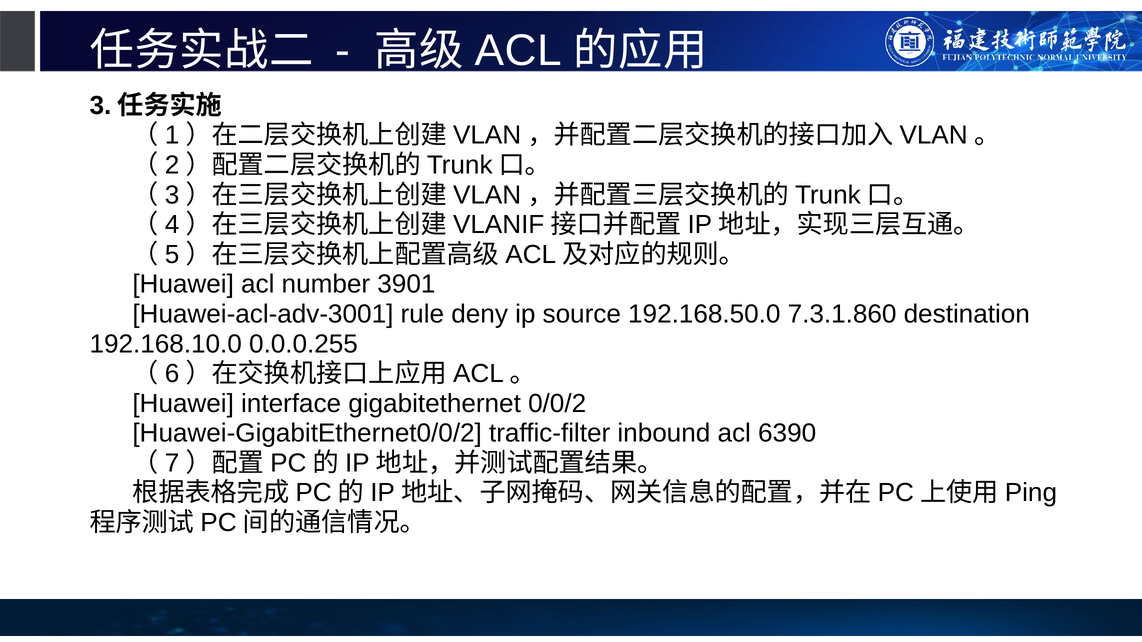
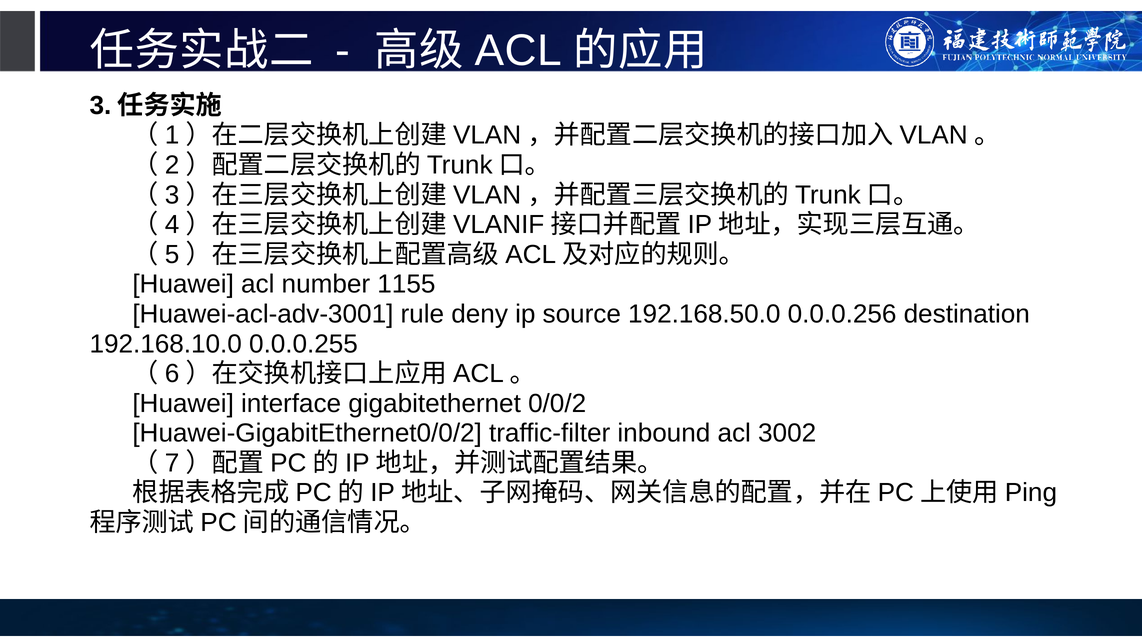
3901: 3901 -> 1155
7.3.1.860: 7.3.1.860 -> 0.0.0.256
6390: 6390 -> 3002
